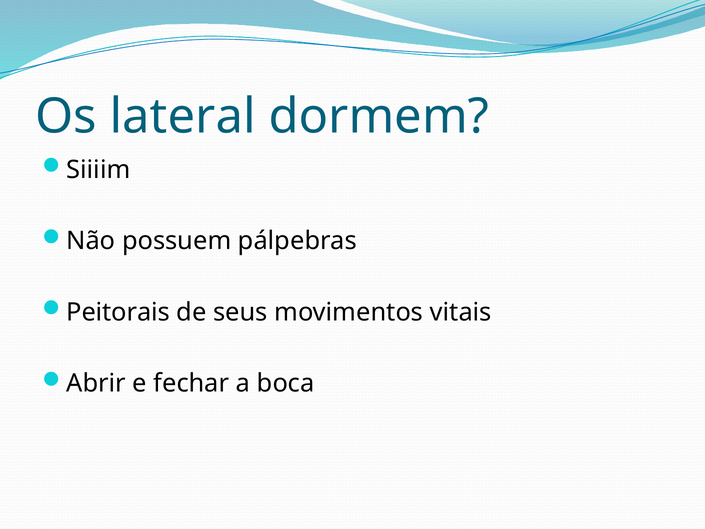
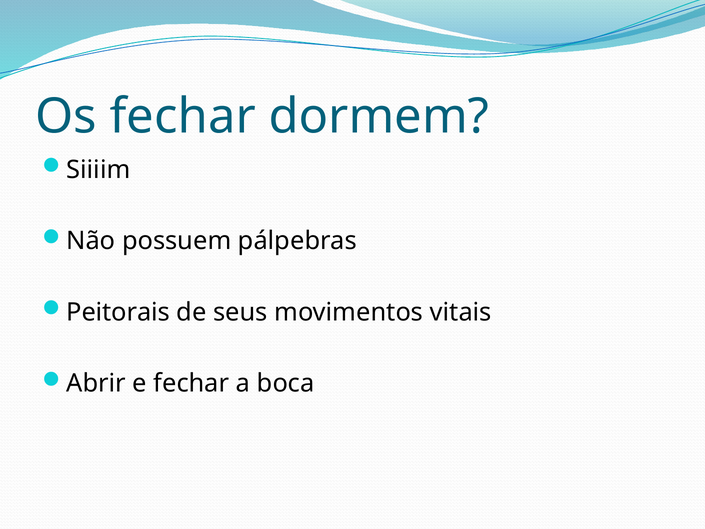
Os lateral: lateral -> fechar
